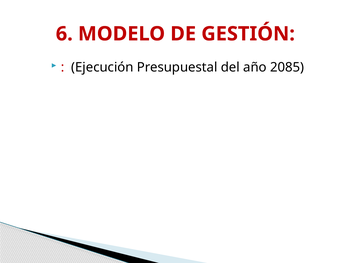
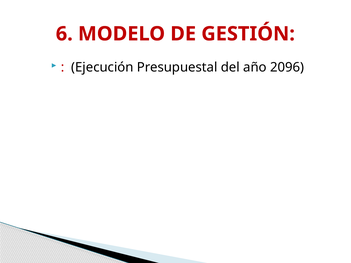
2085: 2085 -> 2096
